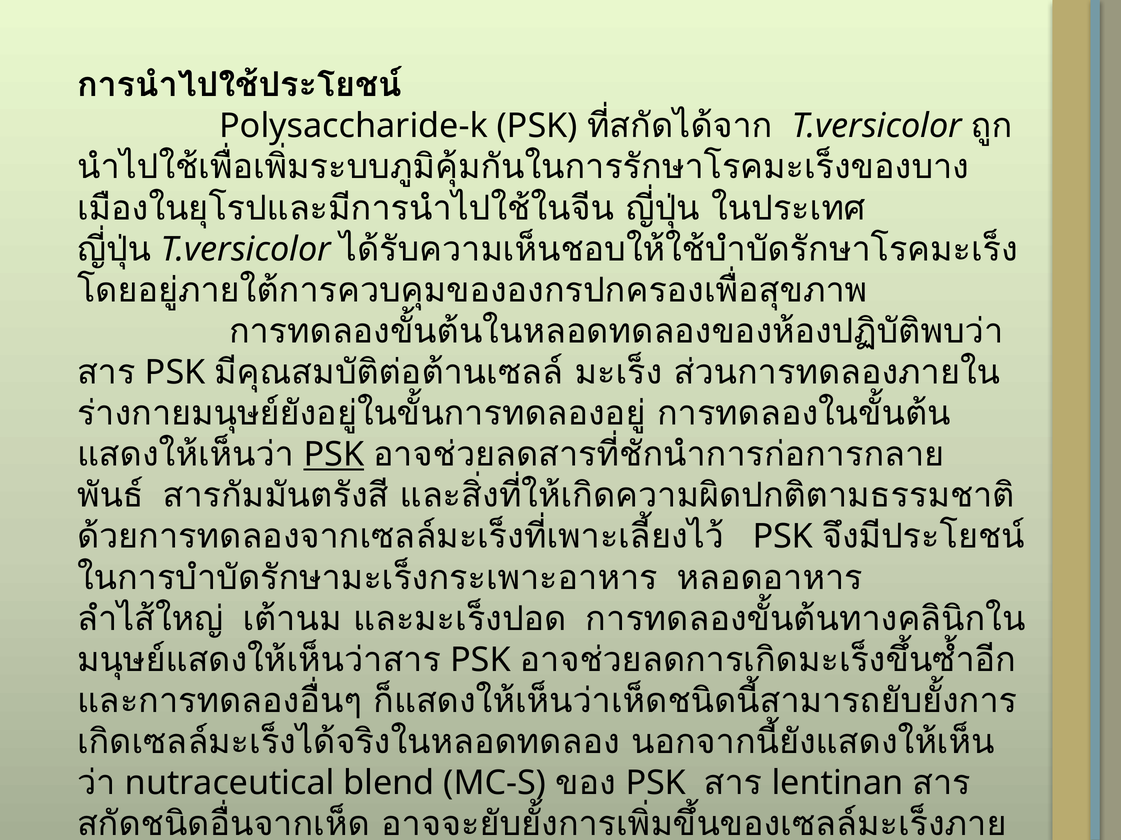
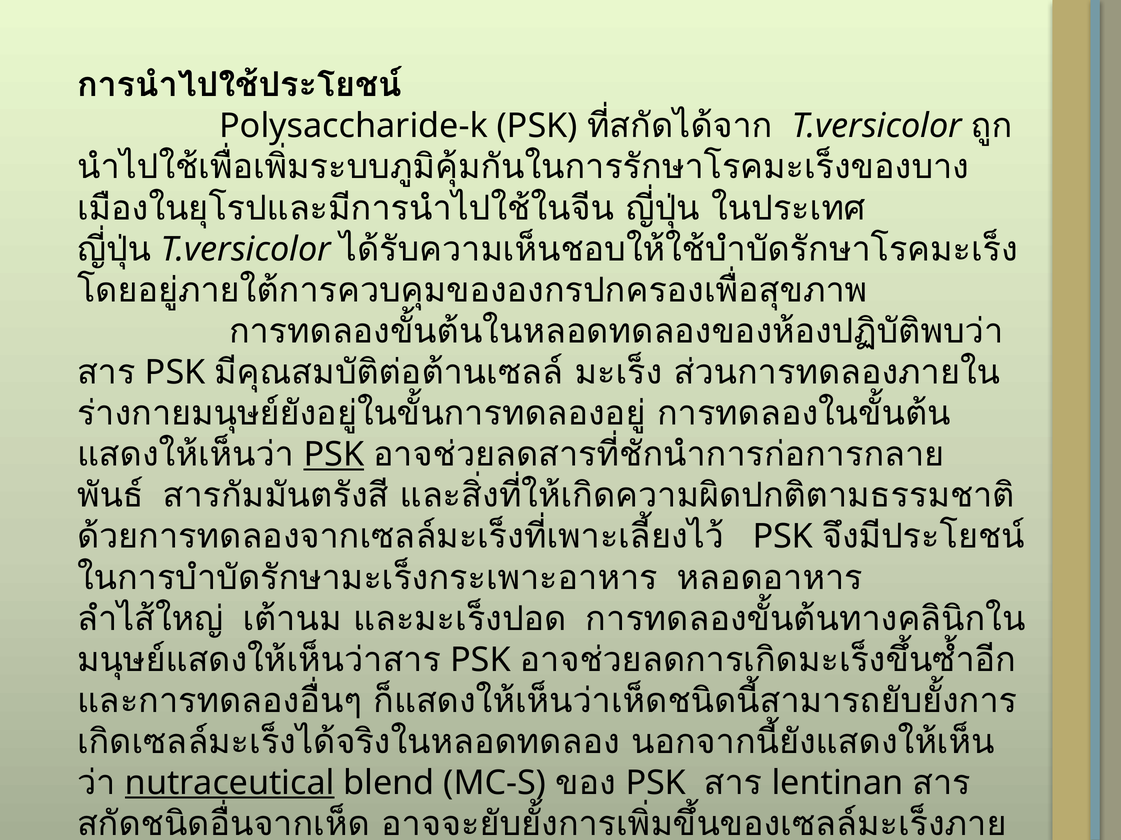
nutraceutical underline: none -> present
